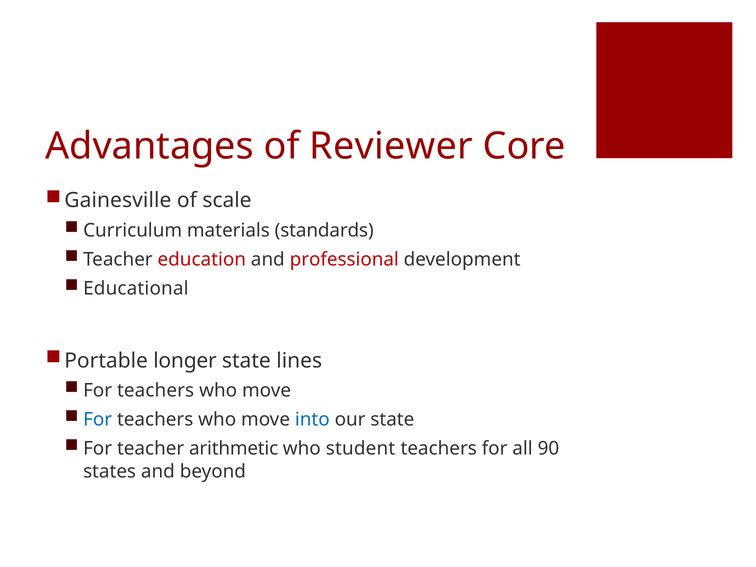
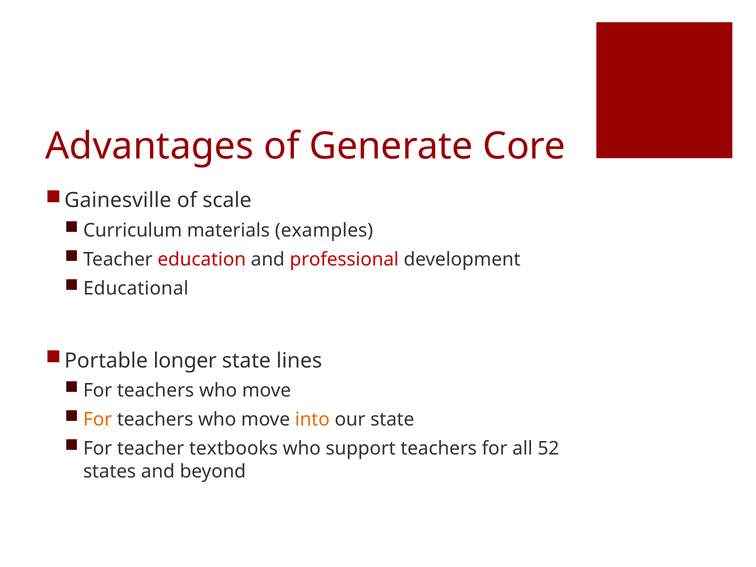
Reviewer: Reviewer -> Generate
standards: standards -> examples
For at (98, 420) colour: blue -> orange
into colour: blue -> orange
arithmetic: arithmetic -> textbooks
student: student -> support
90: 90 -> 52
